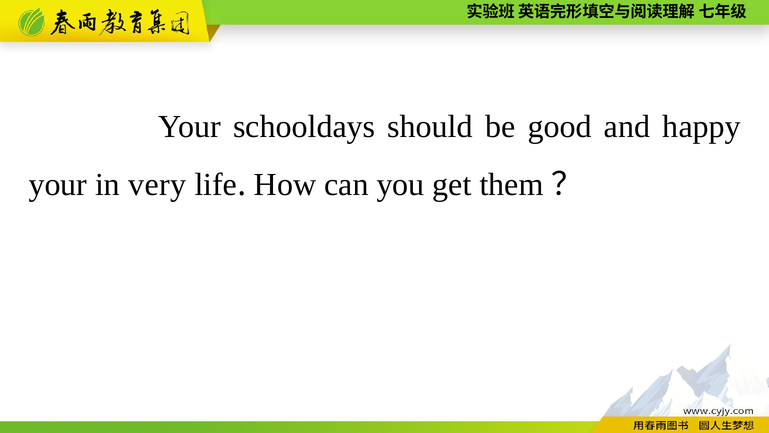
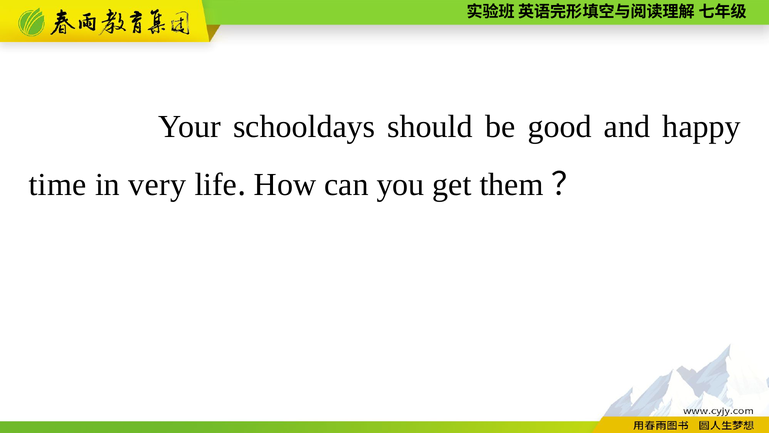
your at (58, 184): your -> time
